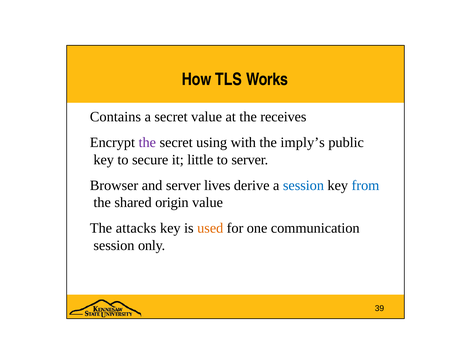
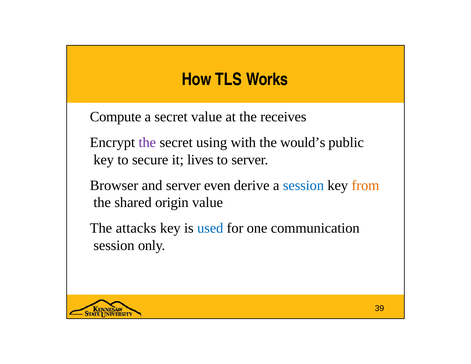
Contains: Contains -> Compute
imply’s: imply’s -> would’s
little: little -> lives
lives: lives -> even
from colour: blue -> orange
used colour: orange -> blue
